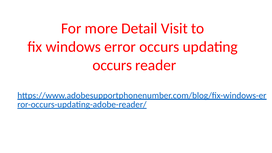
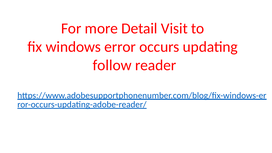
occurs at (112, 65): occurs -> follow
